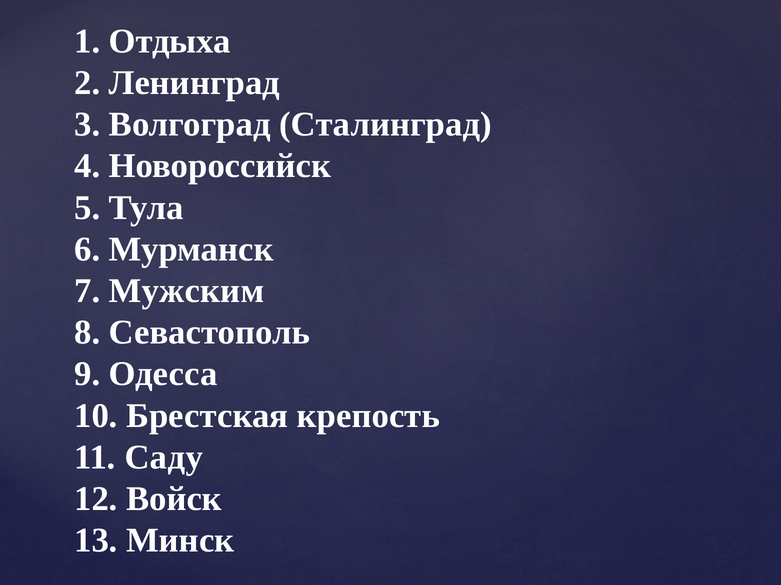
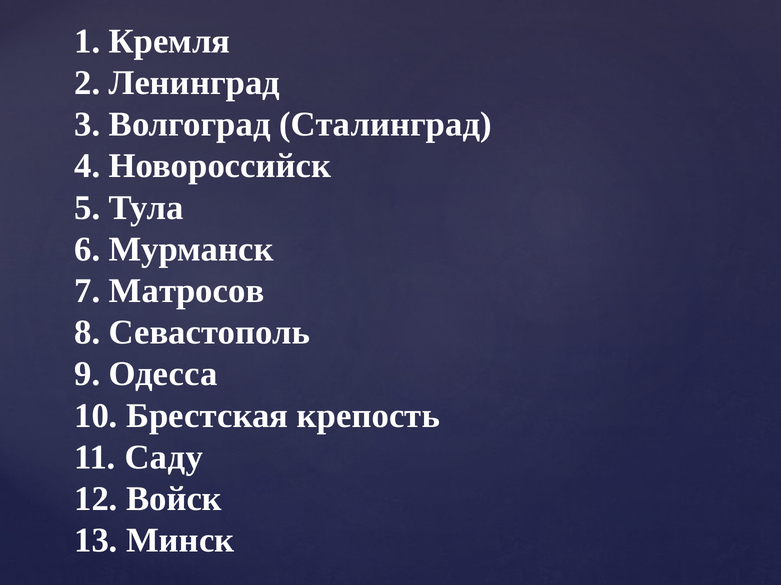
Отдыха: Отдыха -> Кремля
Мужским: Мужским -> Матросов
